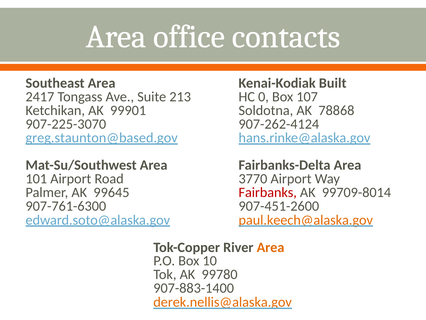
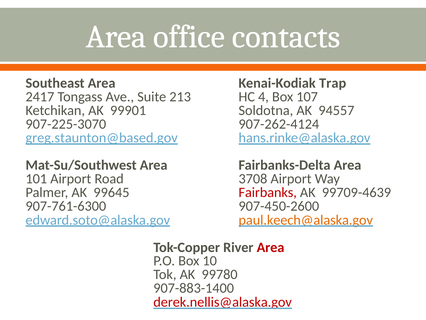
Built: Built -> Trap
0: 0 -> 4
78868: 78868 -> 94557
3770: 3770 -> 3708
99709-8014: 99709-8014 -> 99709-4639
907-451-2600: 907-451-2600 -> 907-450-2600
Area at (271, 247) colour: orange -> red
derek.nellis@alaska.gov colour: orange -> red
